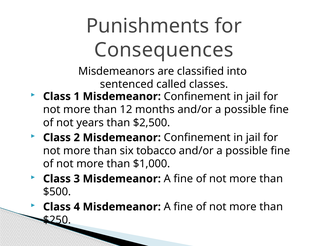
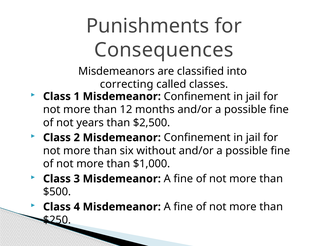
sentenced: sentenced -> correcting
tobacco: tobacco -> without
